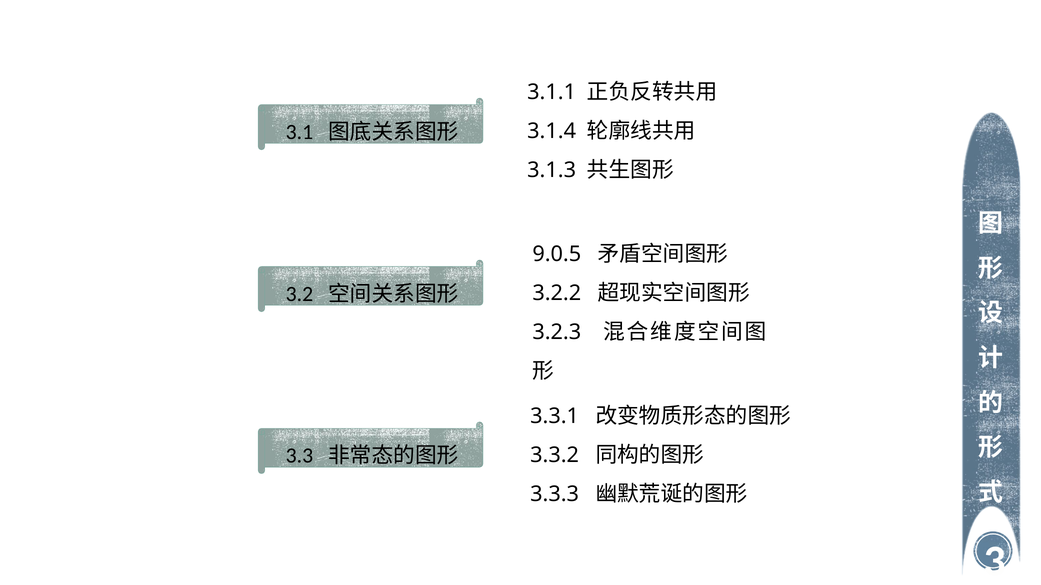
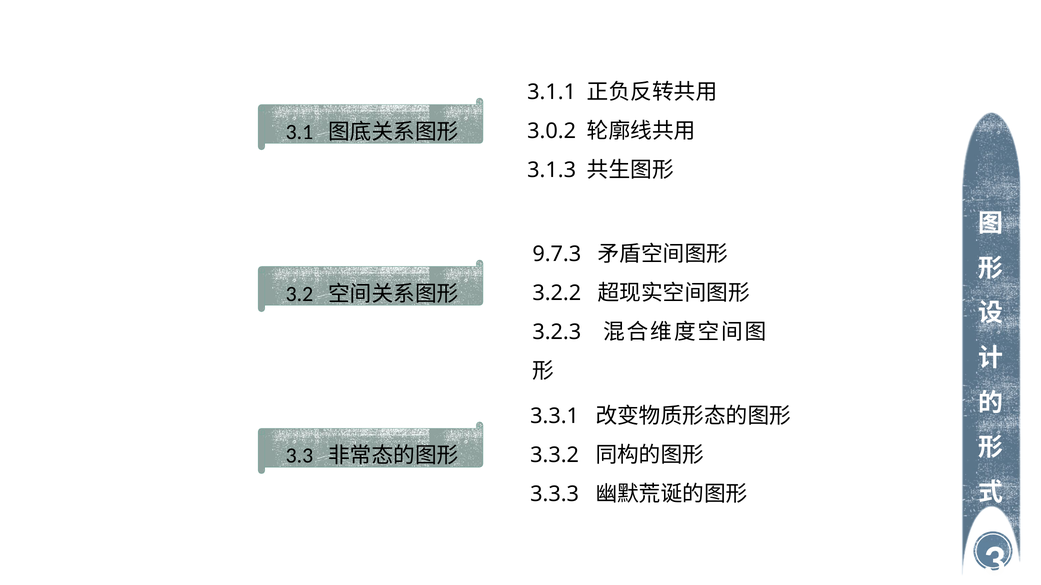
3.1.4: 3.1.4 -> 3.0.2
9.0.5: 9.0.5 -> 9.7.3
